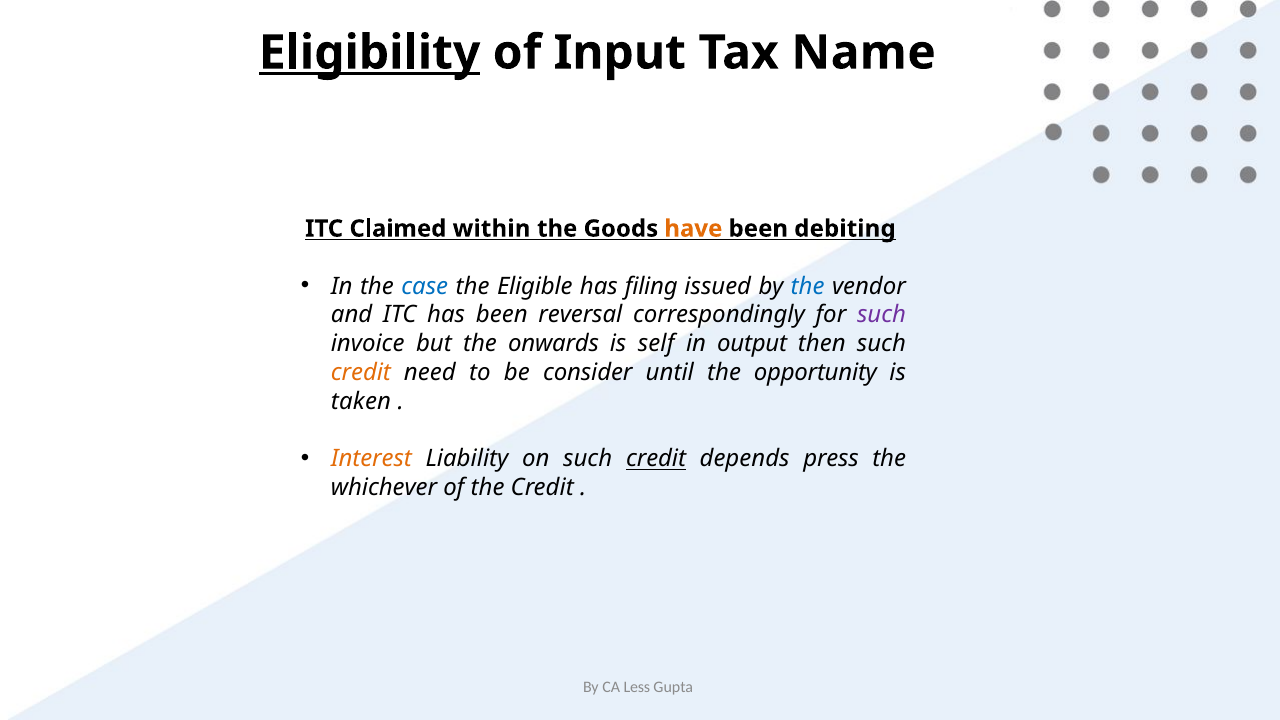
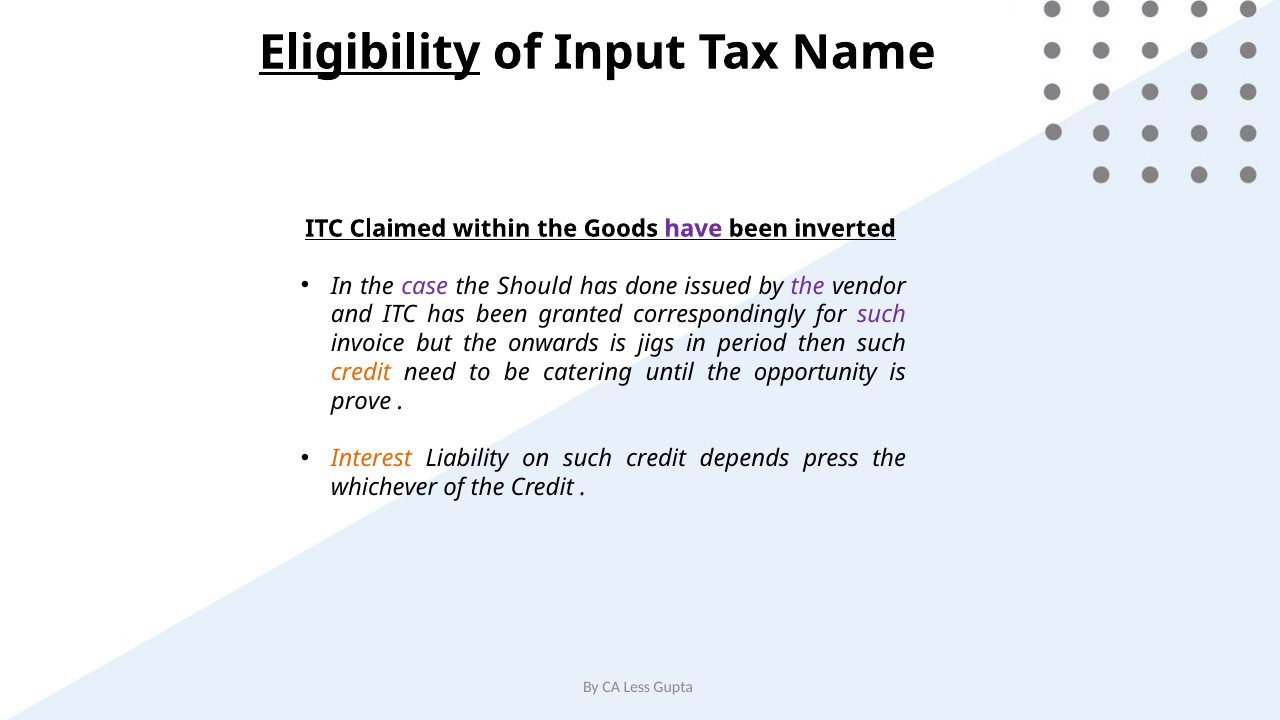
have colour: orange -> purple
debiting: debiting -> inverted
case colour: blue -> purple
Eligible: Eligible -> Should
filing: filing -> done
the at (808, 286) colour: blue -> purple
reversal: reversal -> granted
self: self -> jigs
output: output -> period
consider: consider -> catering
taken: taken -> prove
credit at (656, 459) underline: present -> none
